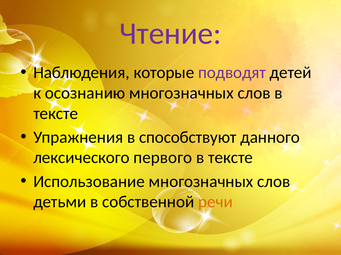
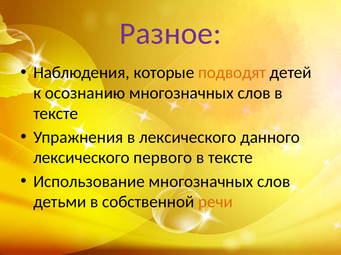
Чтение: Чтение -> Разное
подводят colour: purple -> orange
в способствуют: способствуют -> лексического
